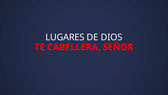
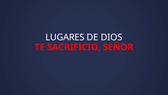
CABELLERA: CABELLERA -> SACRIFICIO
